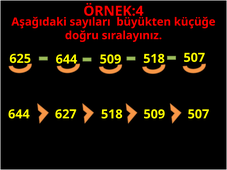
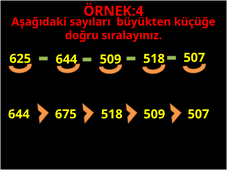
627: 627 -> 675
